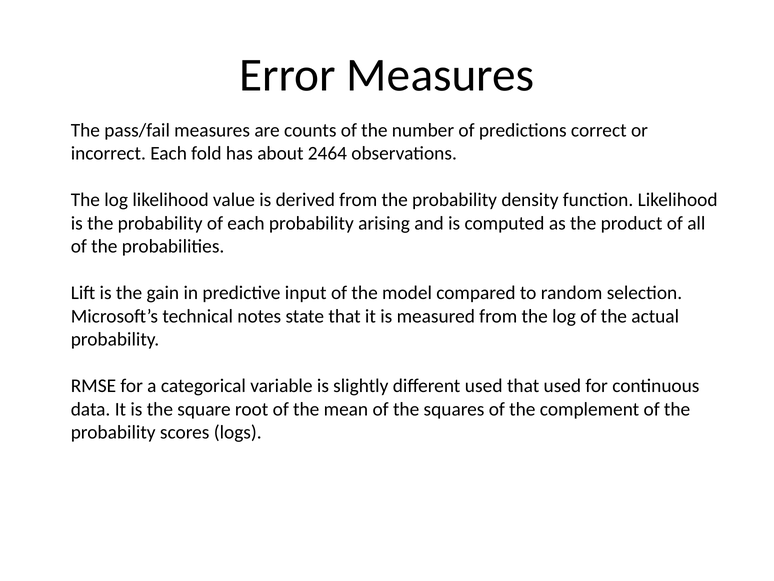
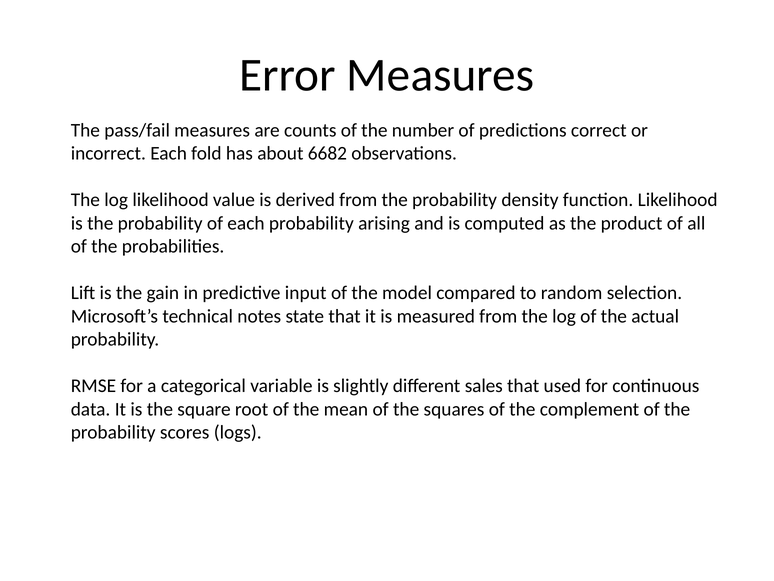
2464: 2464 -> 6682
different used: used -> sales
